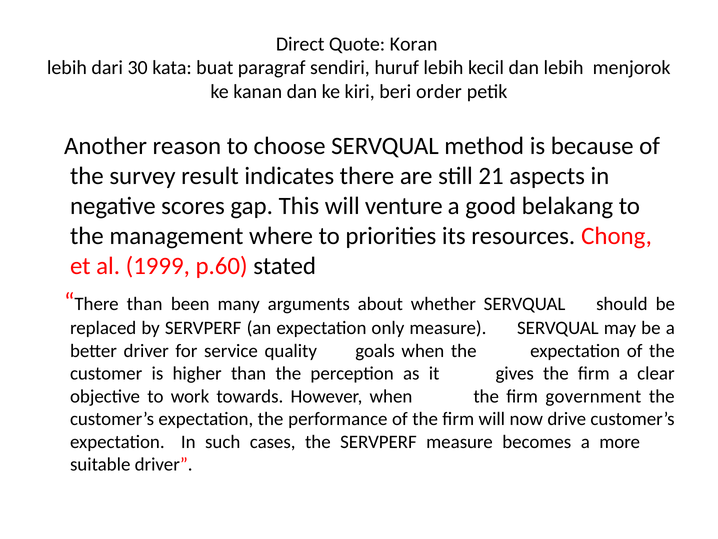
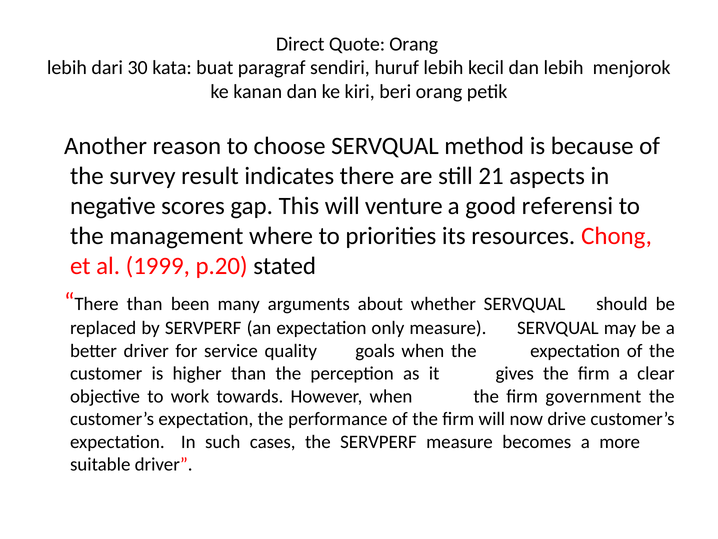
Quote Koran: Koran -> Orang
beri order: order -> orang
belakang: belakang -> referensi
p.60: p.60 -> p.20
